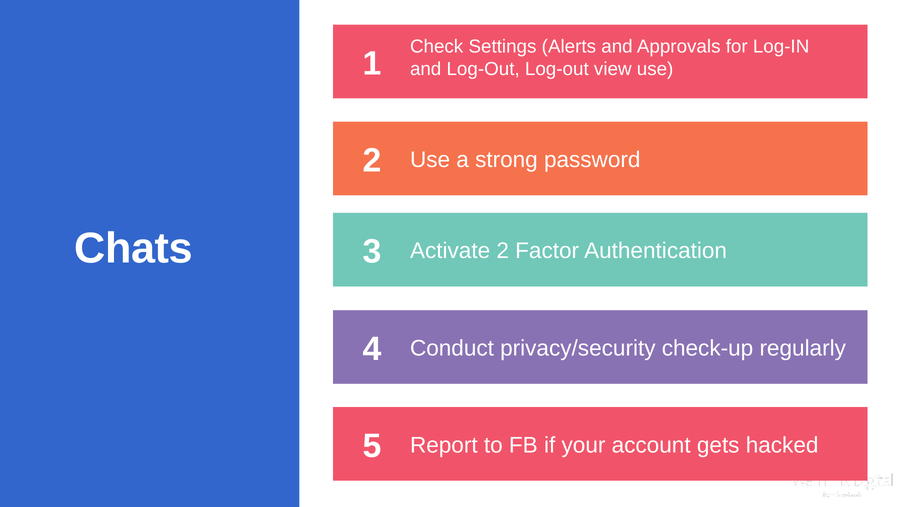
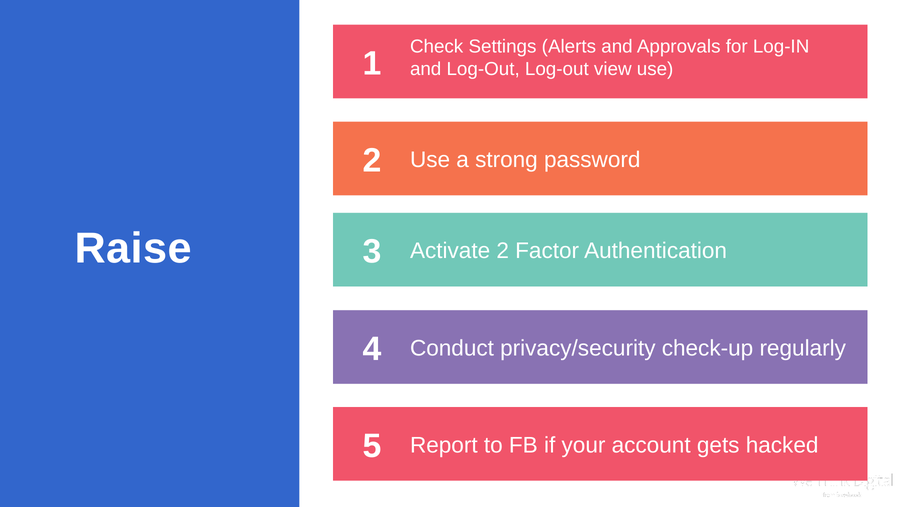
Chats: Chats -> Raise
